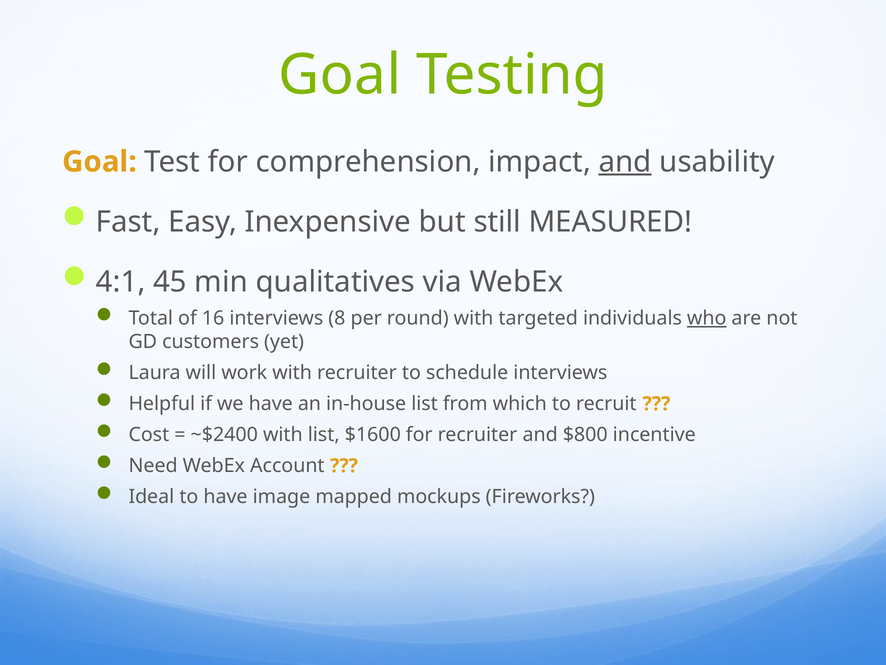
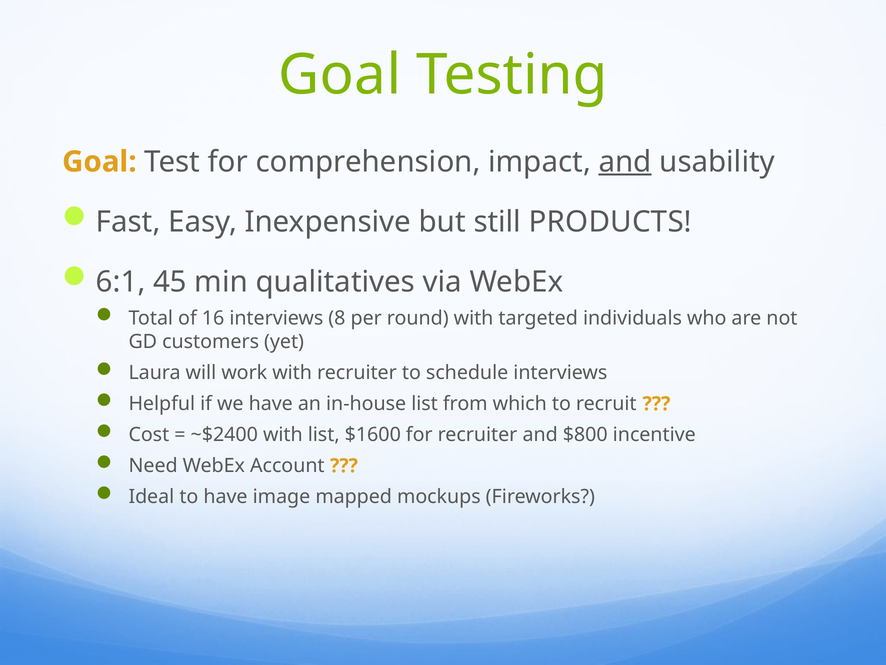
MEASURED: MEASURED -> PRODUCTS
4:1: 4:1 -> 6:1
who underline: present -> none
